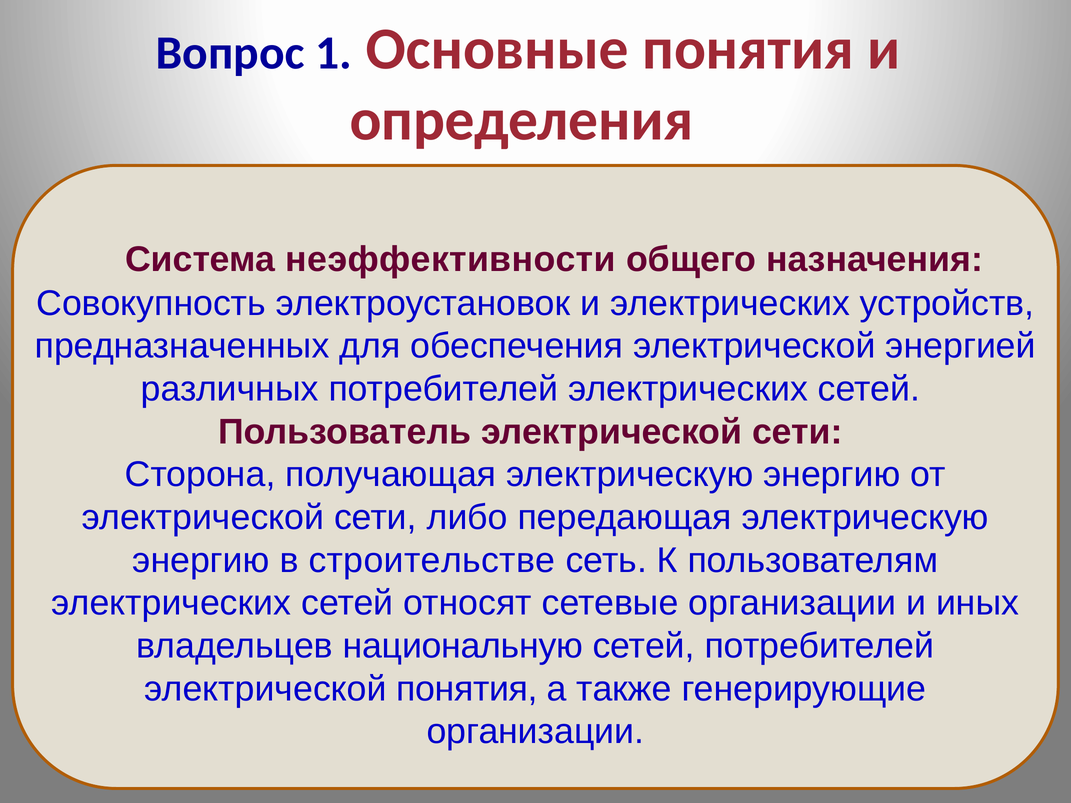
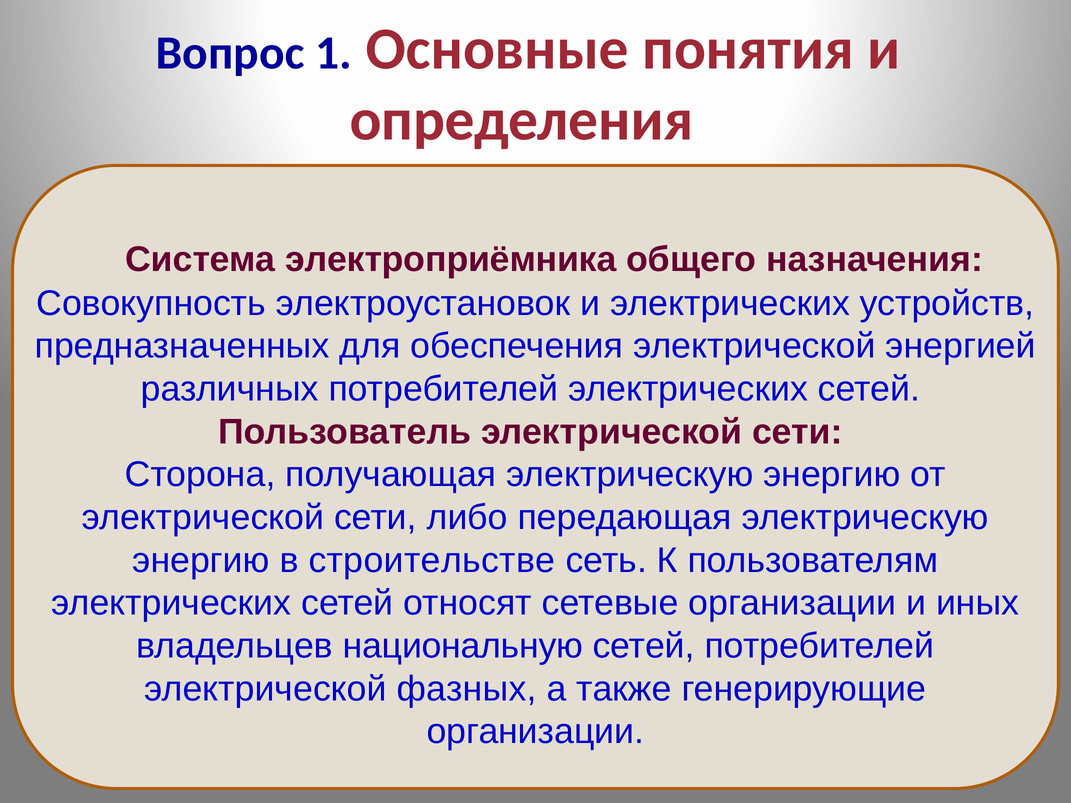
неэффективности: неэффективности -> электроприёмника
электрической понятия: понятия -> фазных
